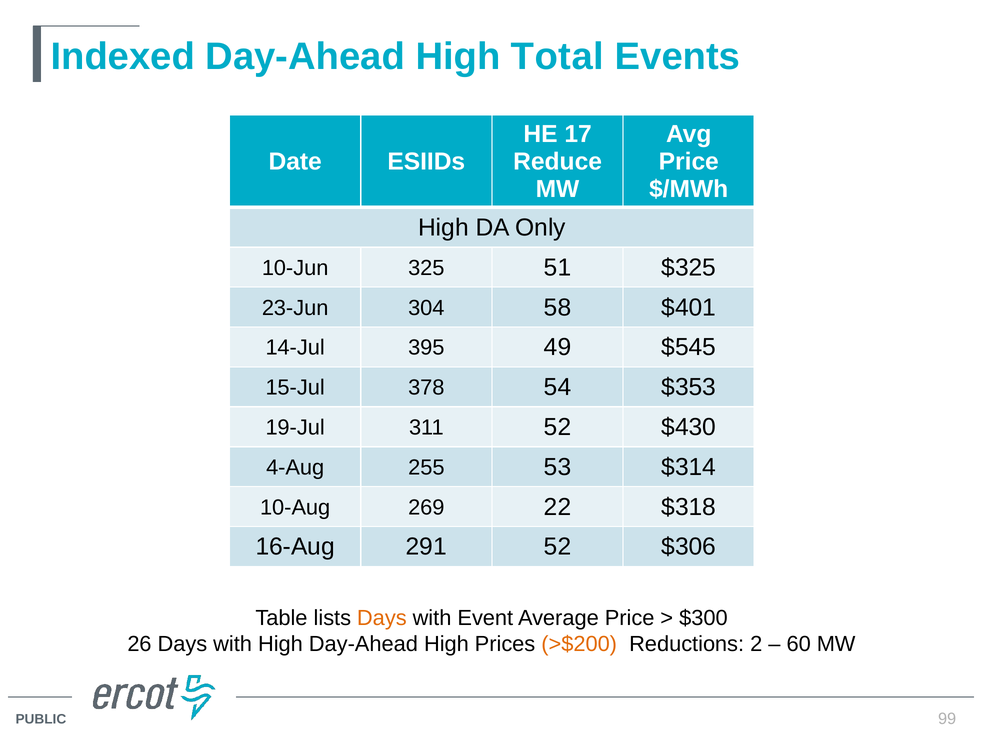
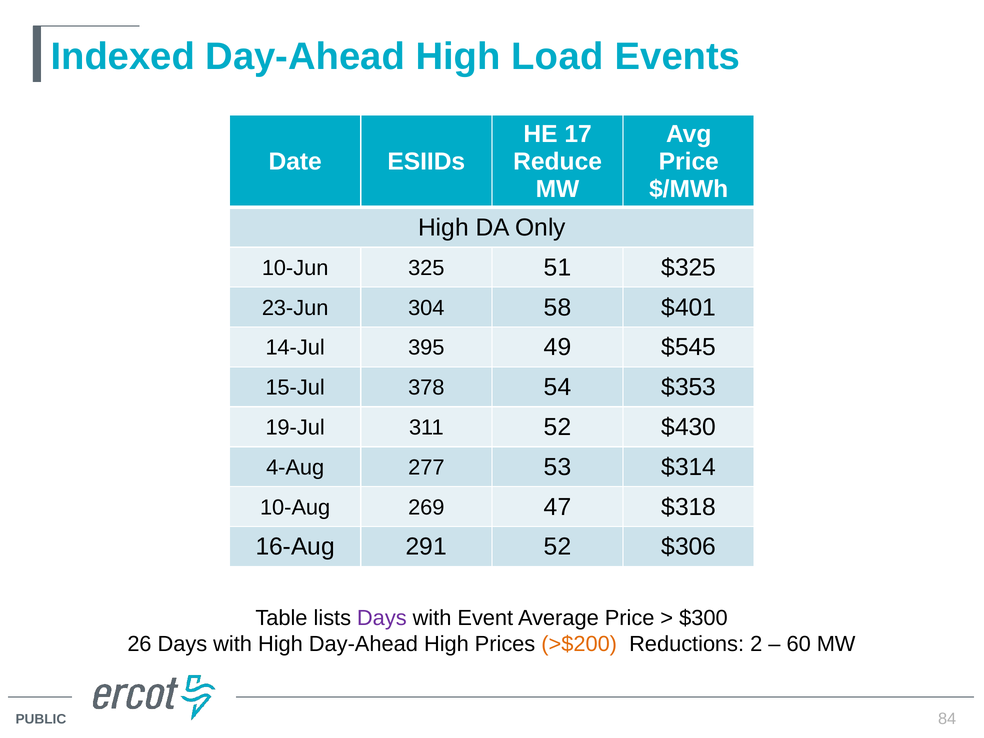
Total: Total -> Load
255: 255 -> 277
22: 22 -> 47
Days at (382, 618) colour: orange -> purple
99: 99 -> 84
